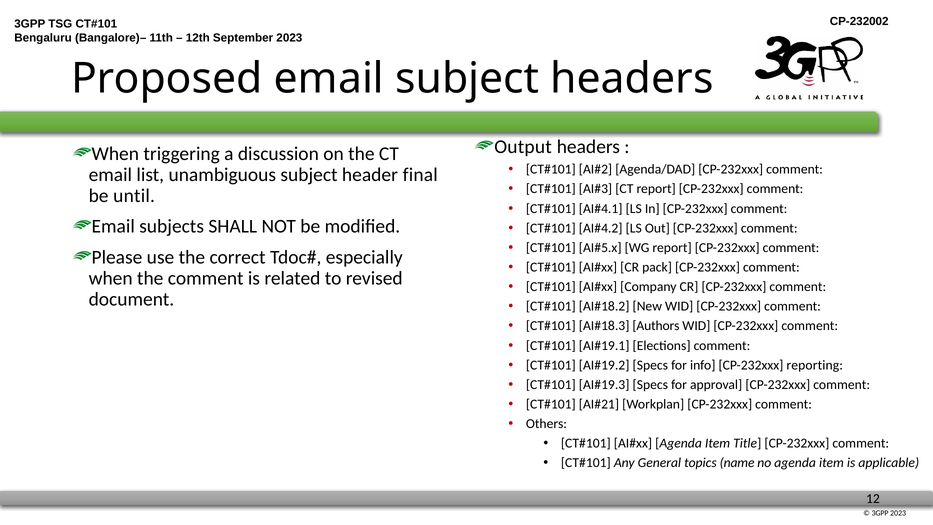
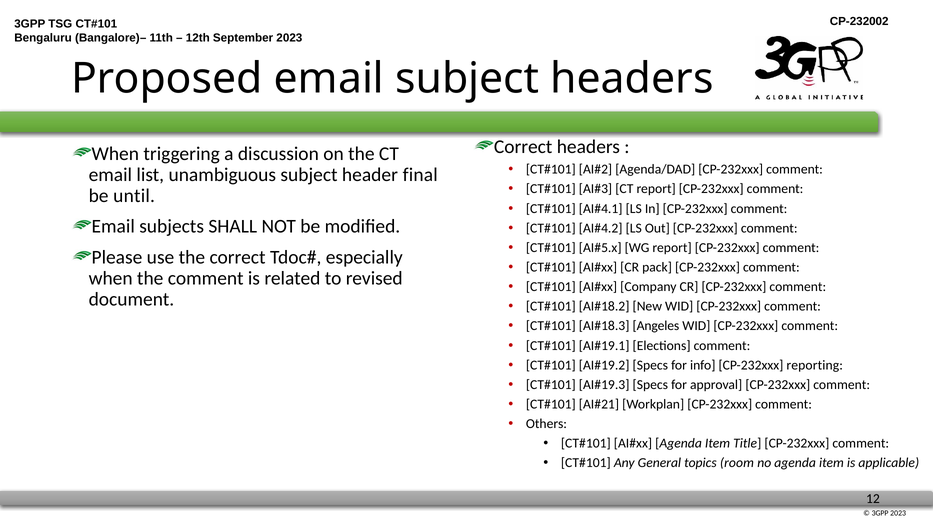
Output at (523, 147): Output -> Correct
Authors: Authors -> Angeles
name: name -> room
